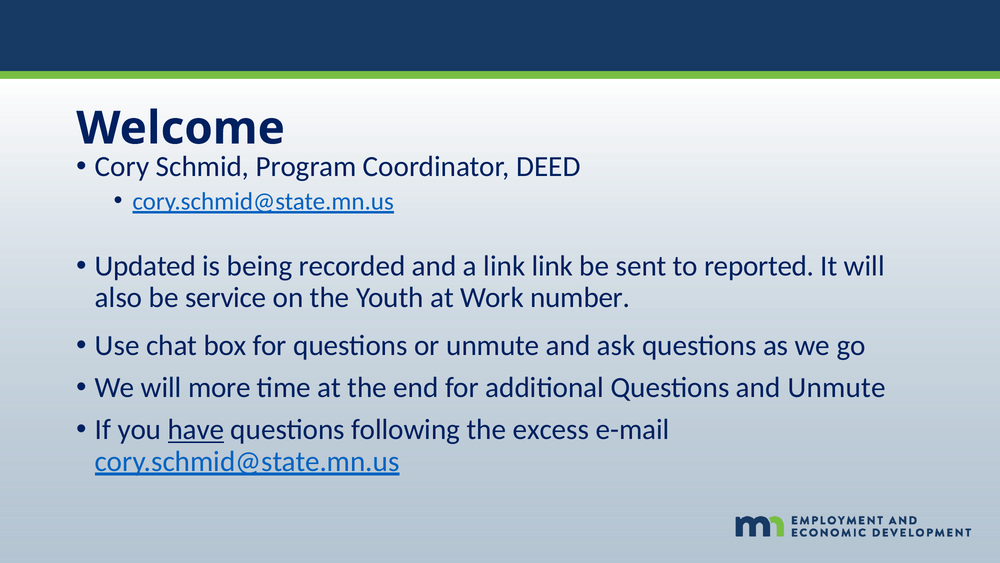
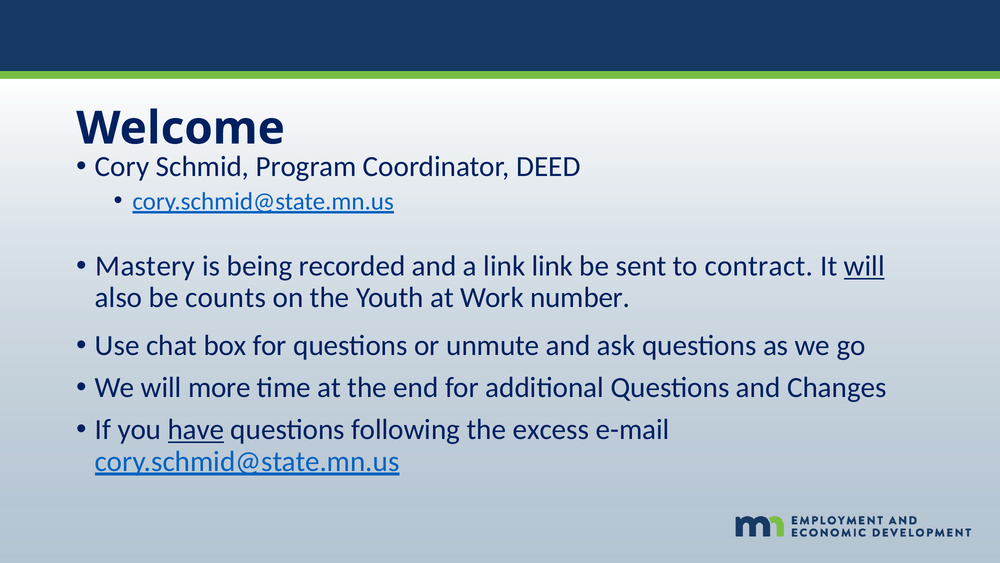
Updated: Updated -> Mastery
reported: reported -> contract
will at (864, 266) underline: none -> present
service: service -> counts
and Unmute: Unmute -> Changes
